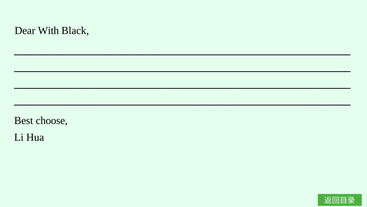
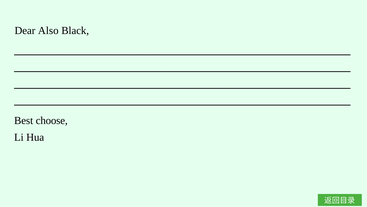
With: With -> Also
